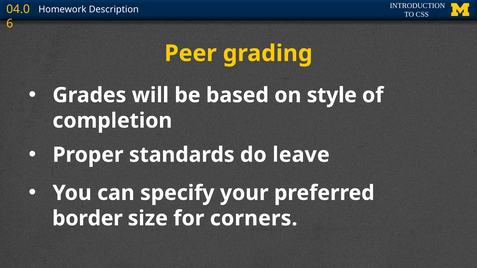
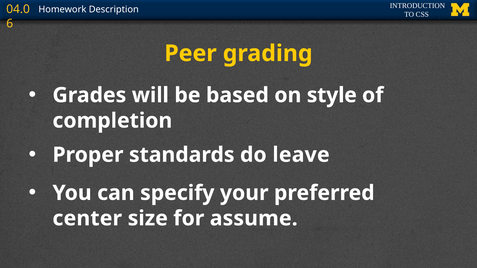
border: border -> center
corners: corners -> assume
